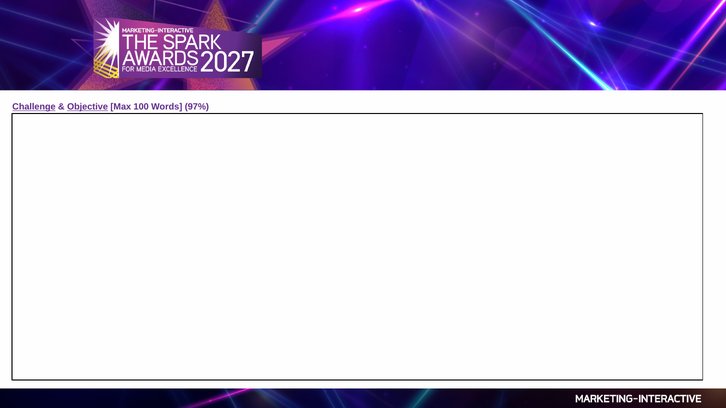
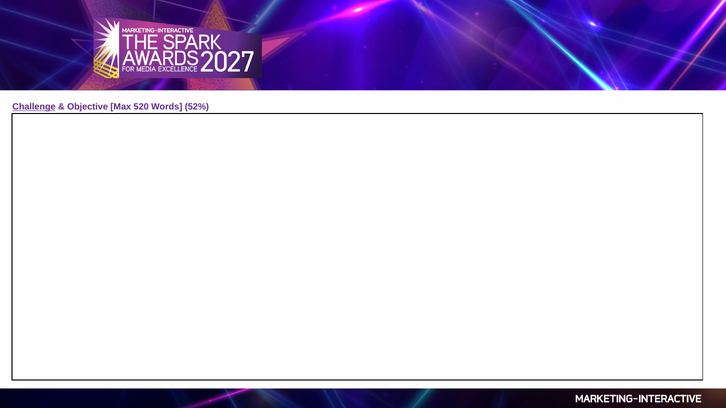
Objective underline: present -> none
100: 100 -> 520
97%: 97% -> 52%
